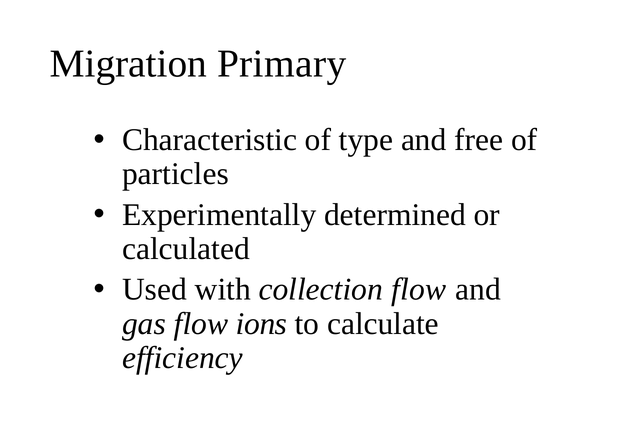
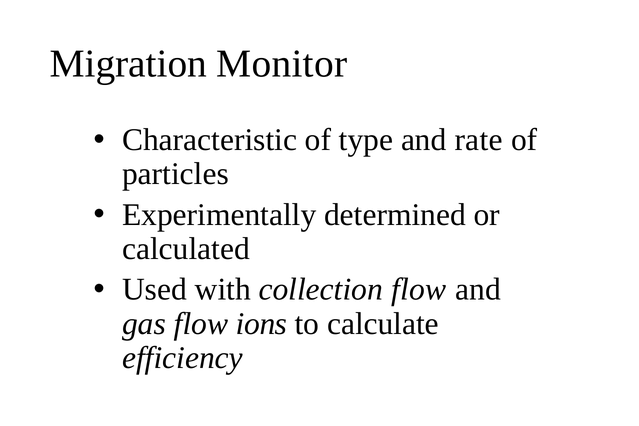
Primary: Primary -> Monitor
free: free -> rate
